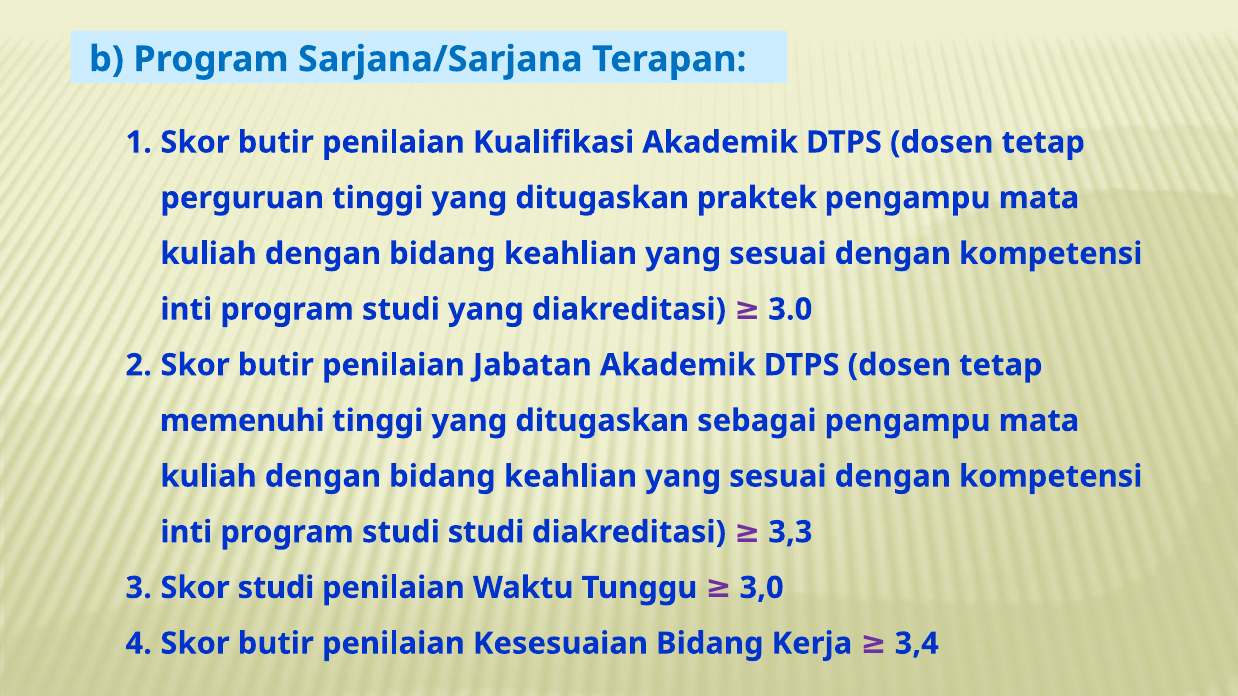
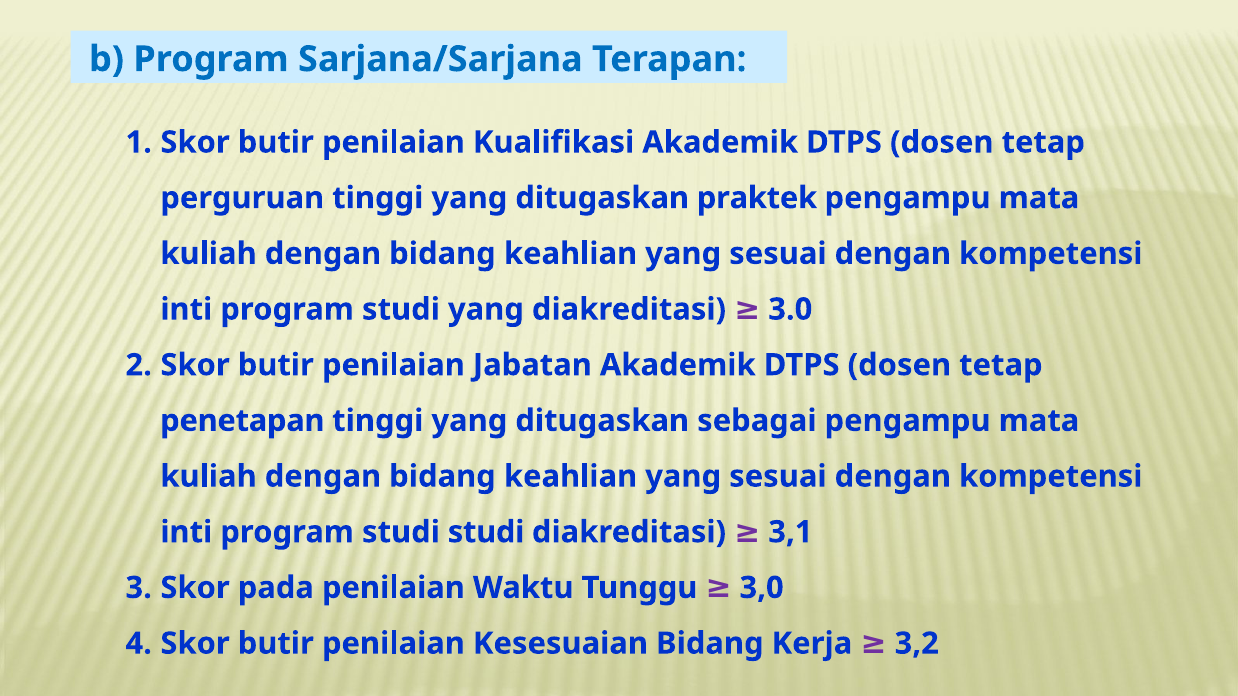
memenuhi: memenuhi -> penetapan
3,3: 3,3 -> 3,1
Skor studi: studi -> pada
3,4: 3,4 -> 3,2
